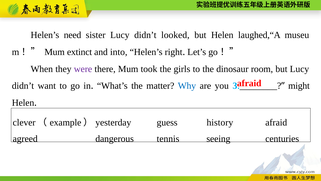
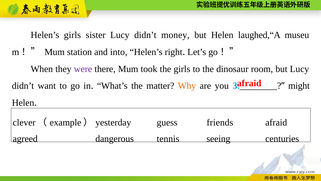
Helen’s need: need -> girls
looked: looked -> money
extinct: extinct -> station
Why colour: blue -> orange
history: history -> friends
